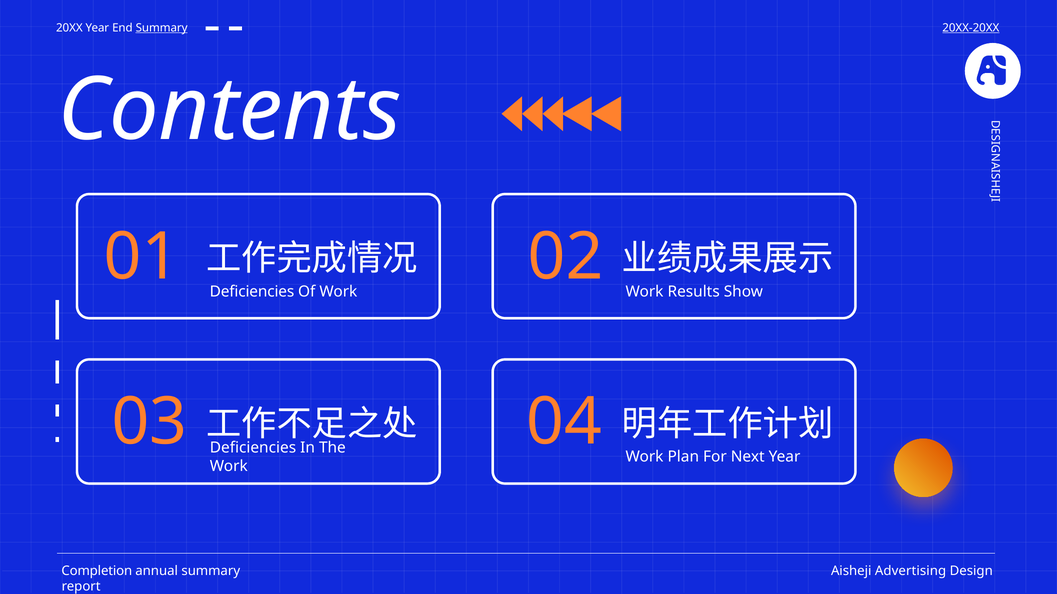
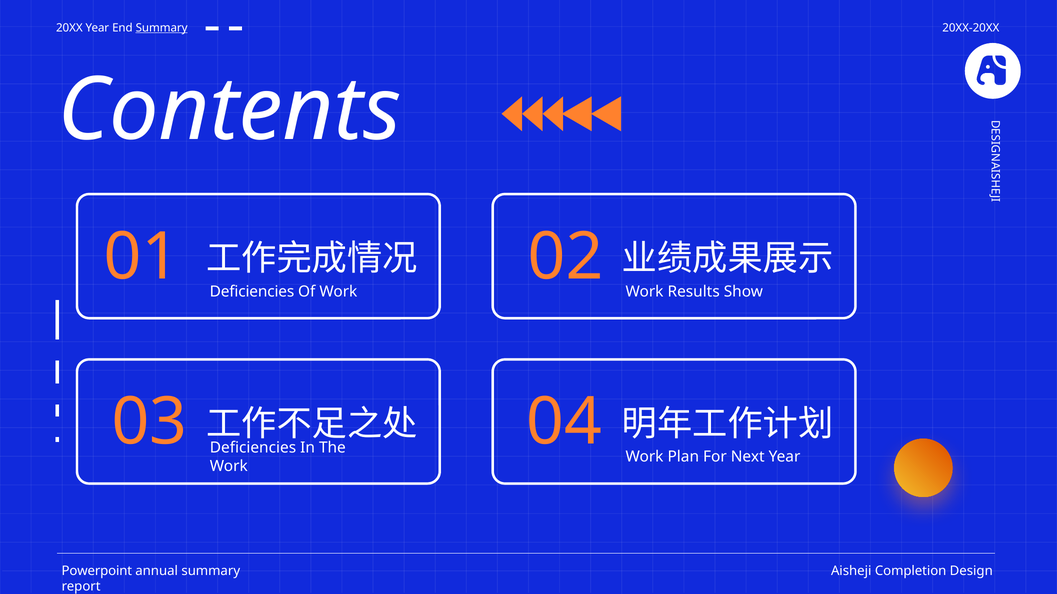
20XX-20XX underline: present -> none
Completion: Completion -> Powerpoint
Advertising: Advertising -> Completion
